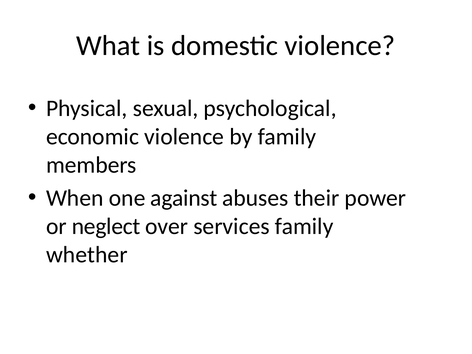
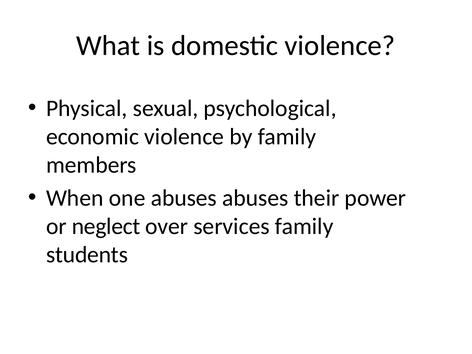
one against: against -> abuses
whether: whether -> students
